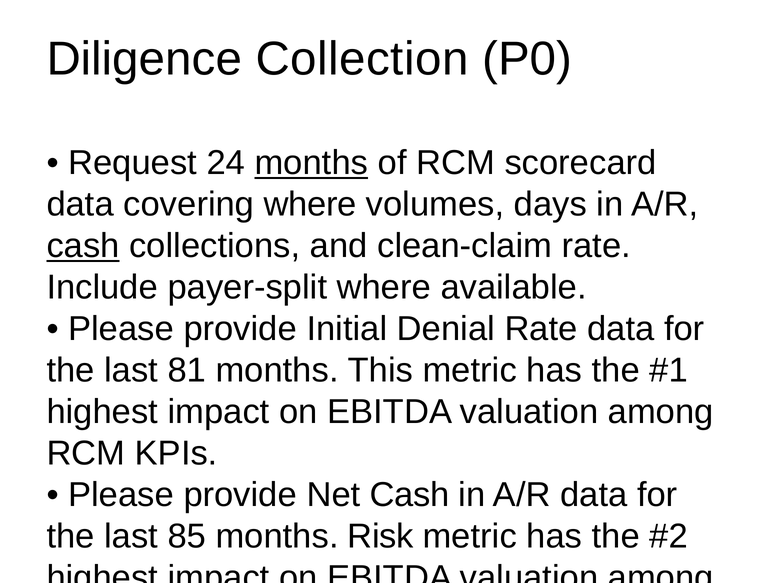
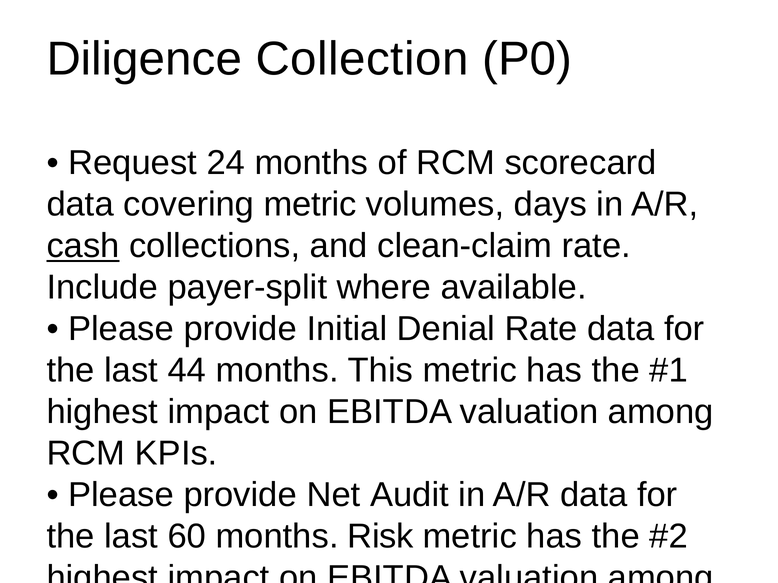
months at (311, 163) underline: present -> none
covering where: where -> metric
81: 81 -> 44
Net Cash: Cash -> Audit
85: 85 -> 60
